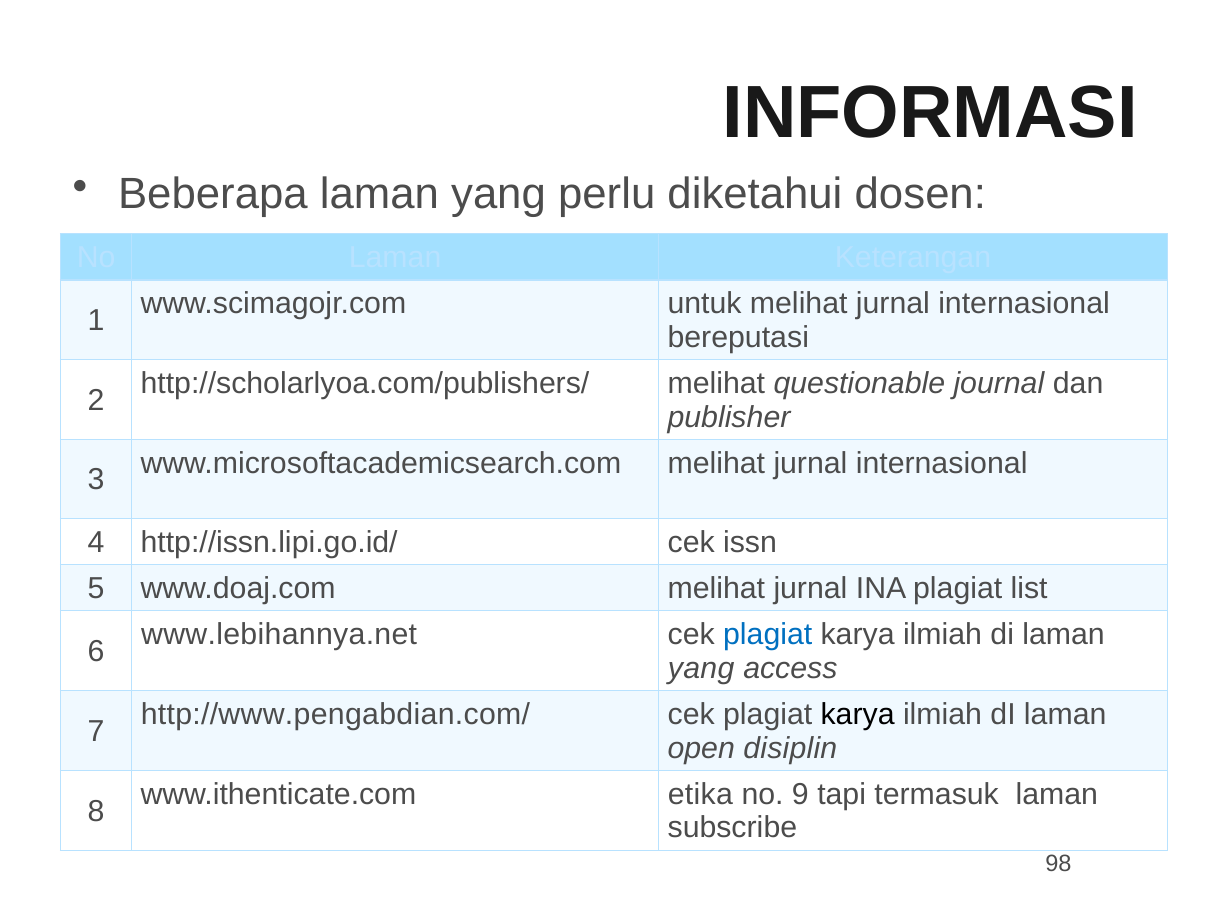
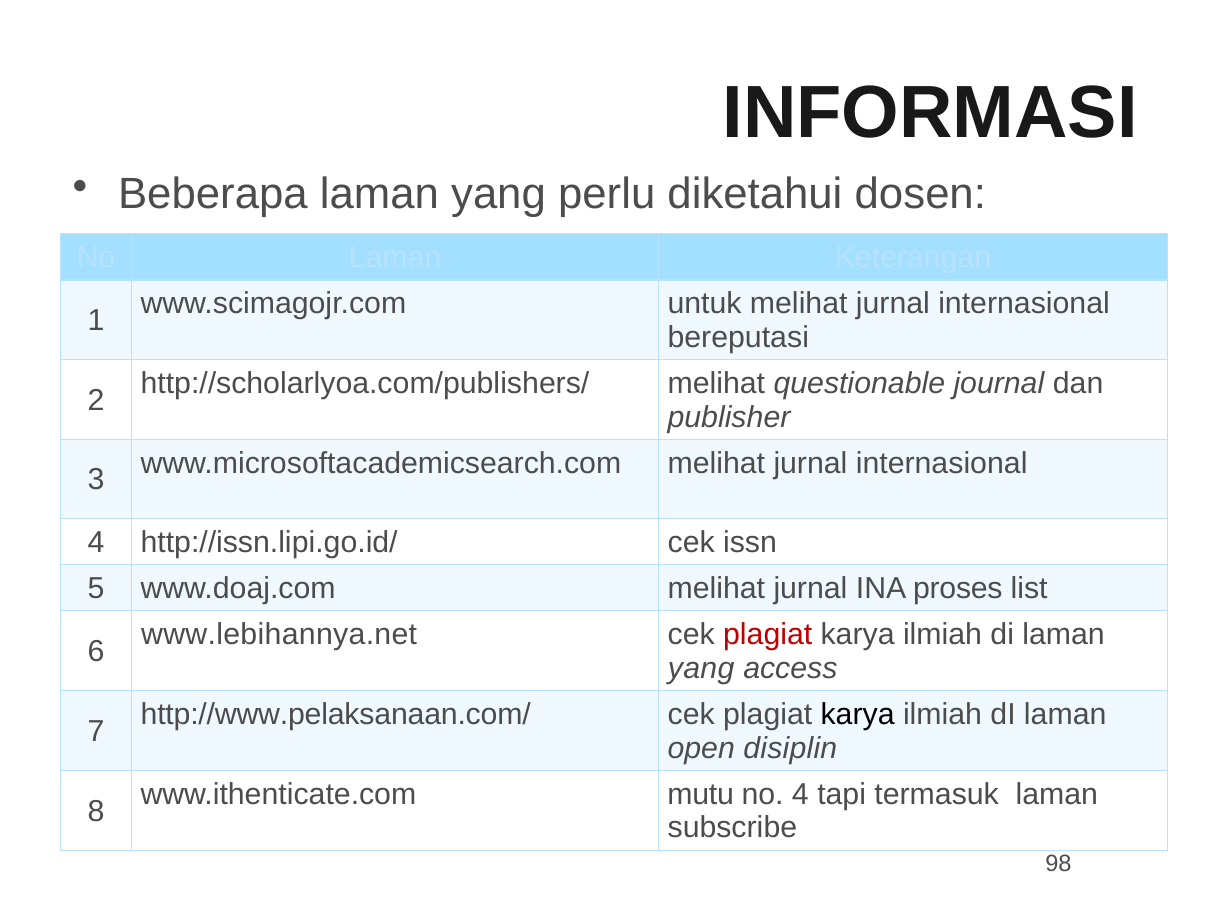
INA plagiat: plagiat -> proses
plagiat at (768, 634) colour: blue -> red
http://www.pengabdian.com/: http://www.pengabdian.com/ -> http://www.pelaksanaan.com/
etika: etika -> mutu
no 9: 9 -> 4
